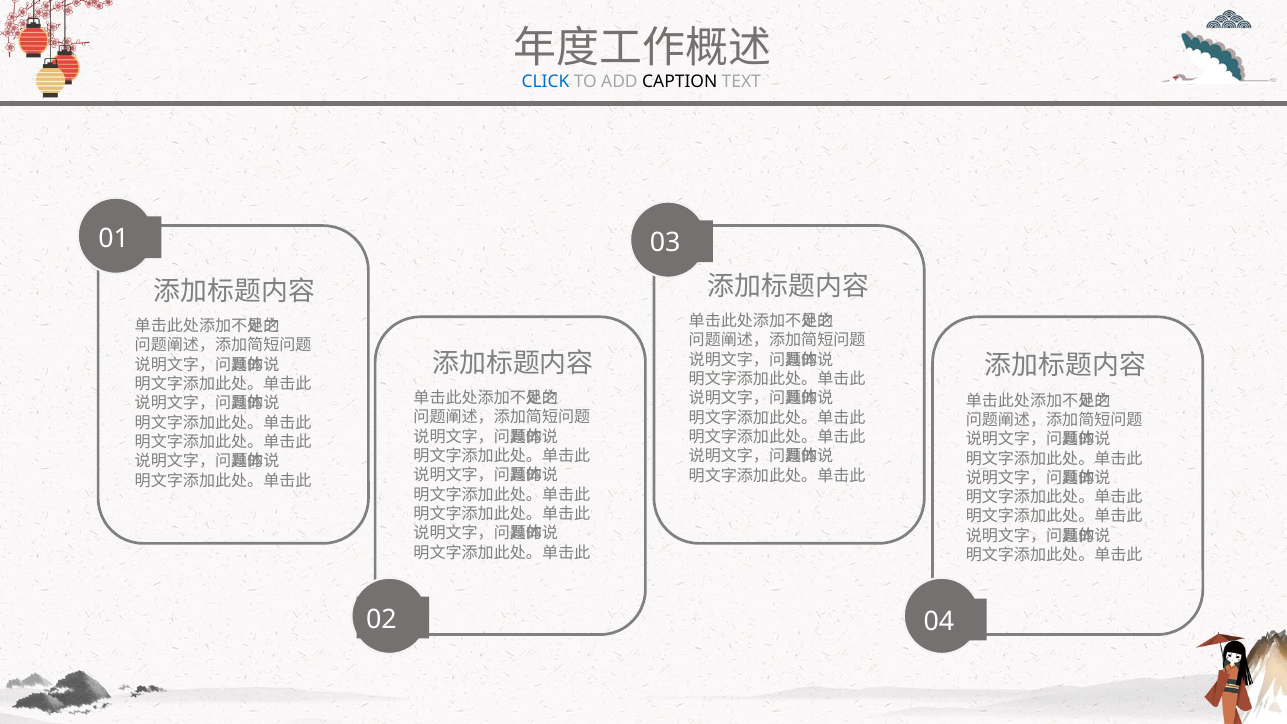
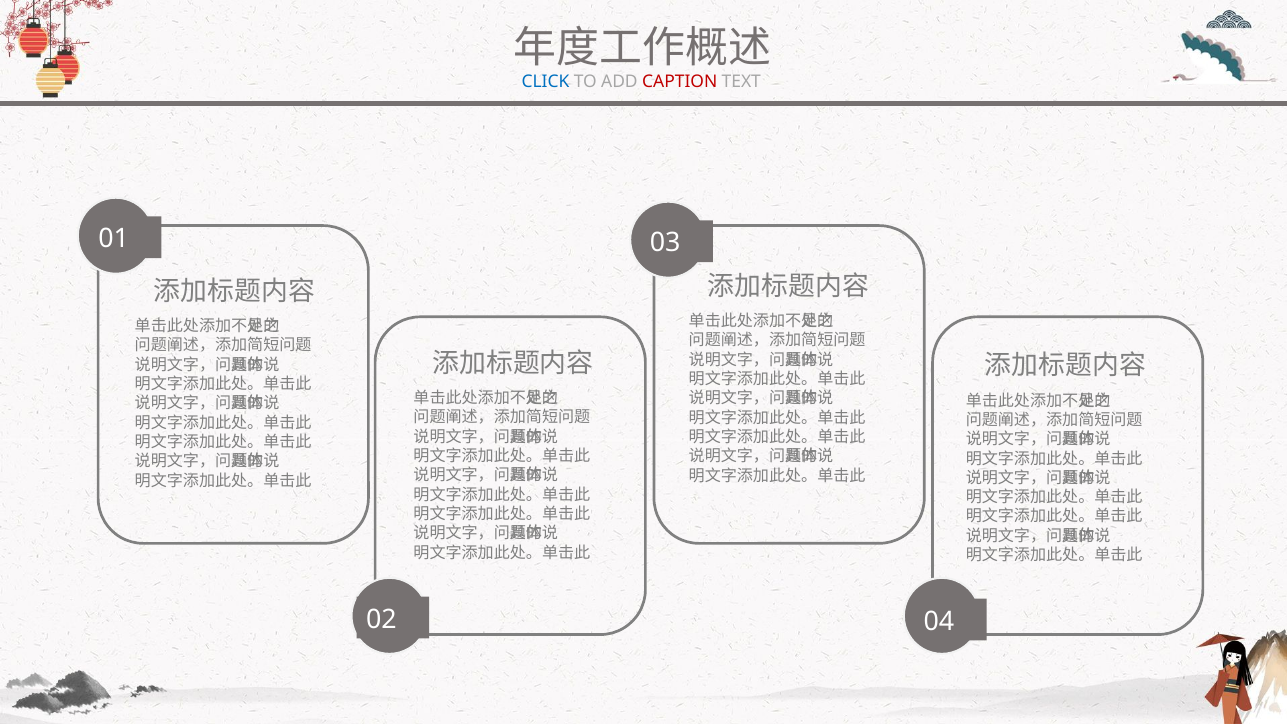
CAPTION colour: black -> red
